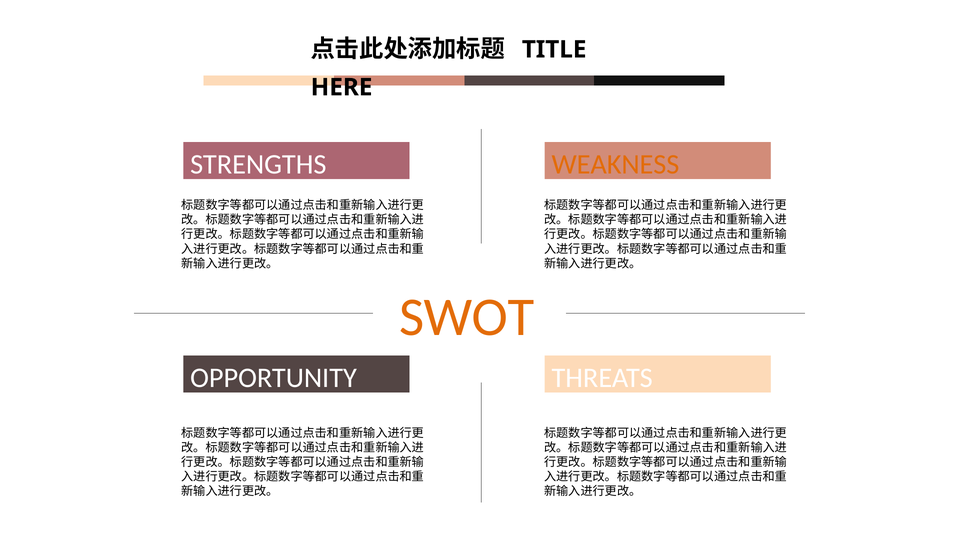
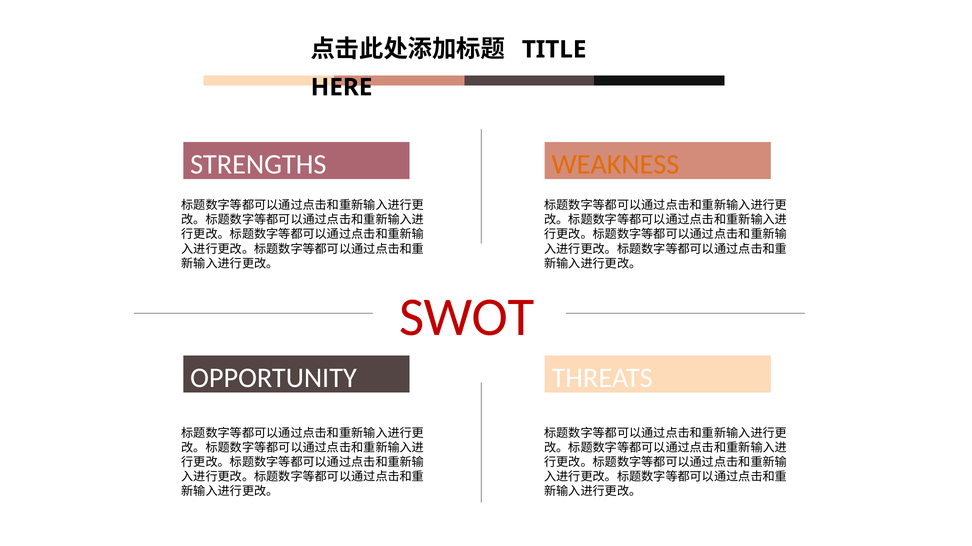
SWOT colour: orange -> red
